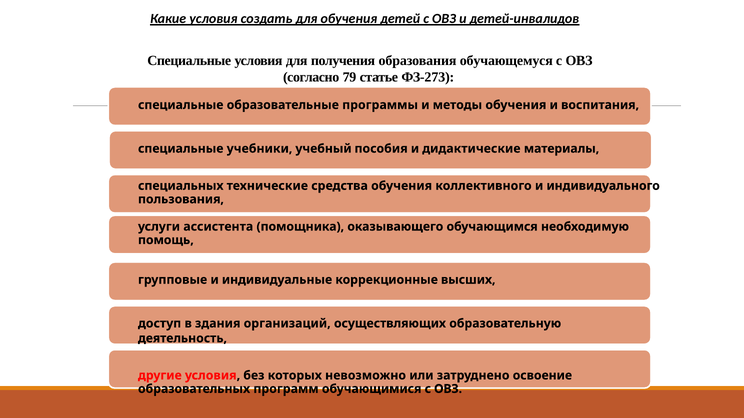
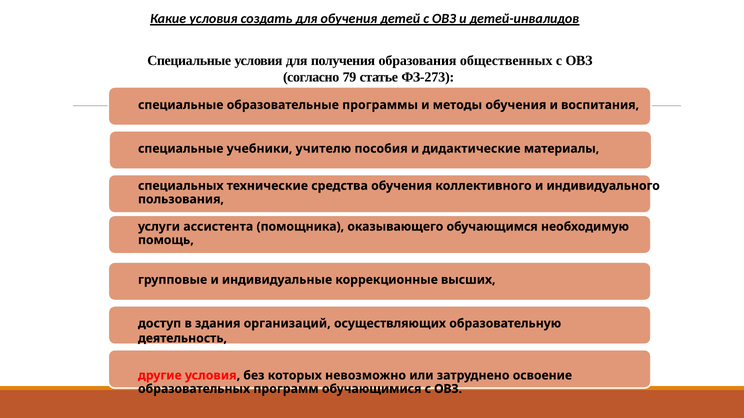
обучающемуся: обучающемуся -> общественных
учебный: учебный -> учителю
